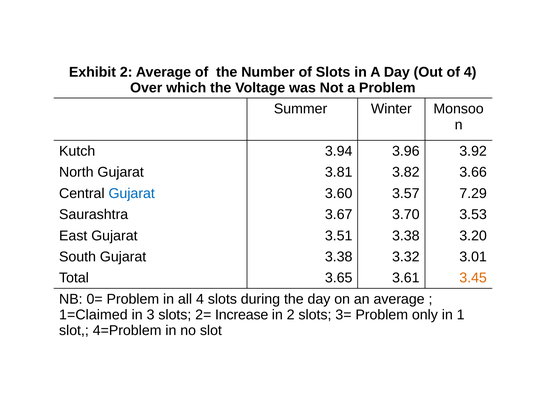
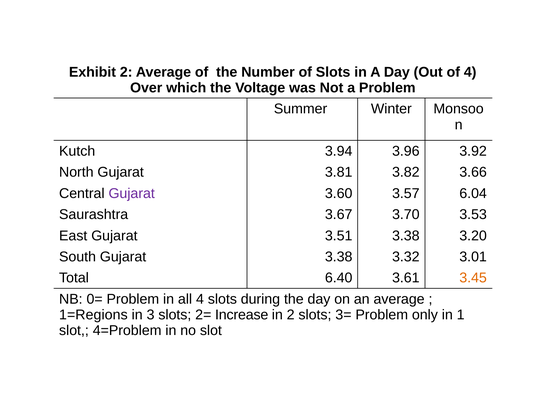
Gujarat at (132, 193) colour: blue -> purple
7.29: 7.29 -> 6.04
3.65: 3.65 -> 6.40
1=Claimed: 1=Claimed -> 1=Regions
